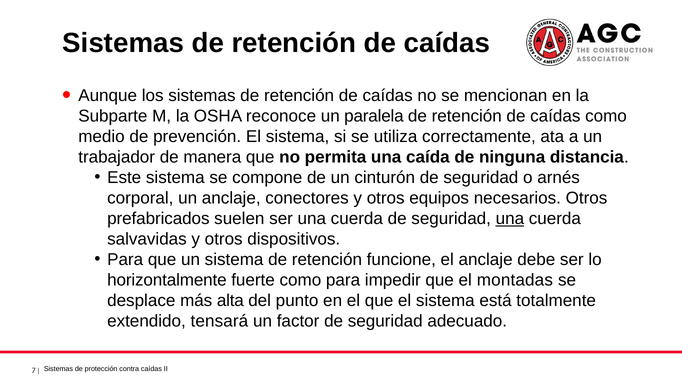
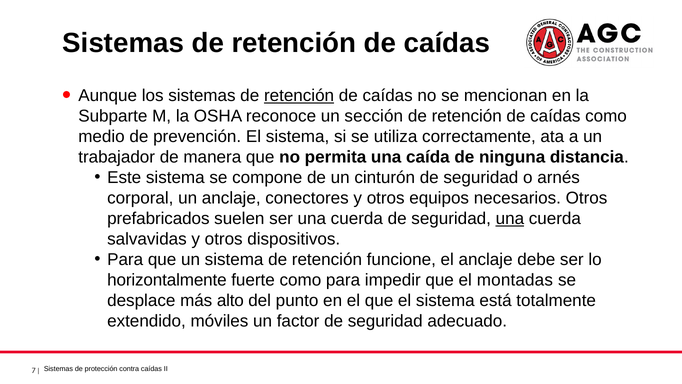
retención at (299, 96) underline: none -> present
paralela: paralela -> sección
alta: alta -> alto
tensará: tensará -> móviles
